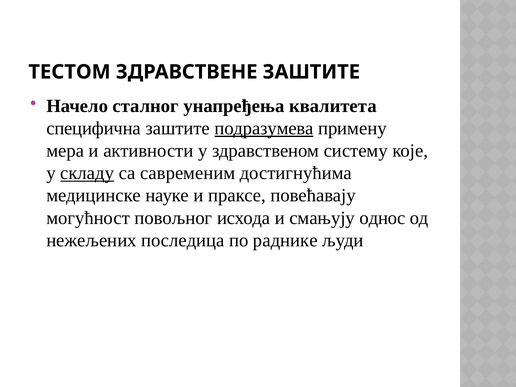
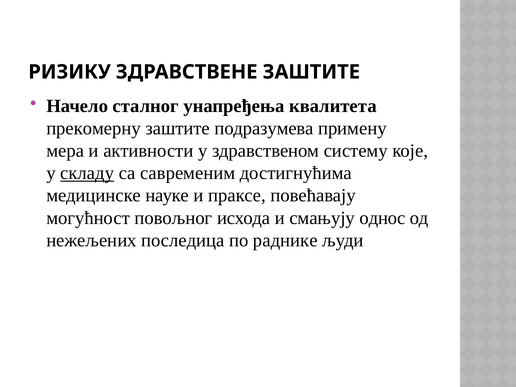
ТЕСТОМ: ТЕСТОМ -> РИЗИКУ
специфична: специфична -> прекомерну
подразумева underline: present -> none
